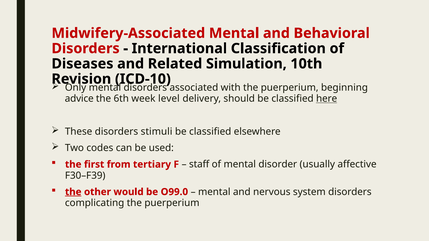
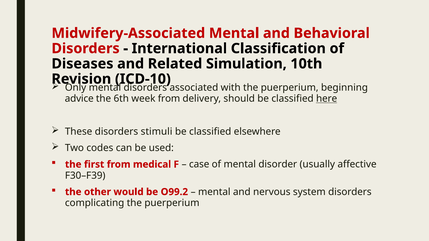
week level: level -> from
tertiary: tertiary -> medical
staff: staff -> case
the at (73, 192) underline: present -> none
O99.0: O99.0 -> O99.2
